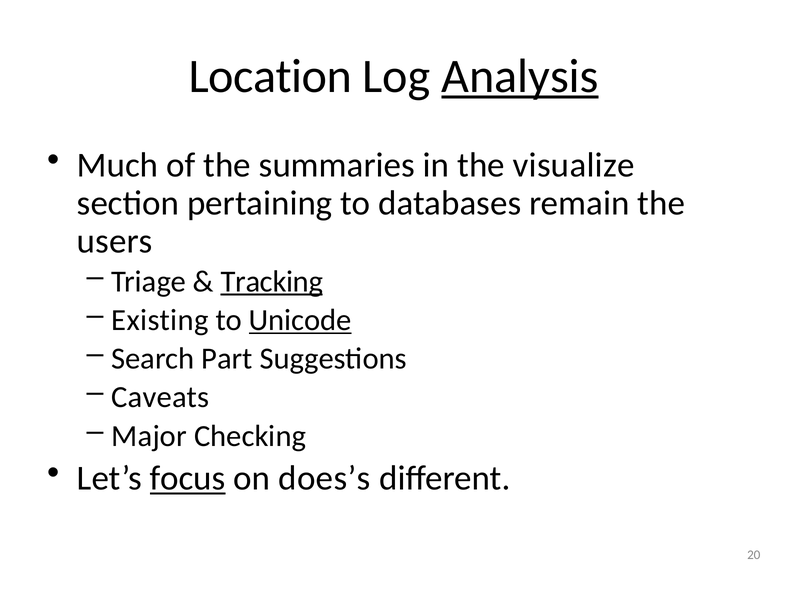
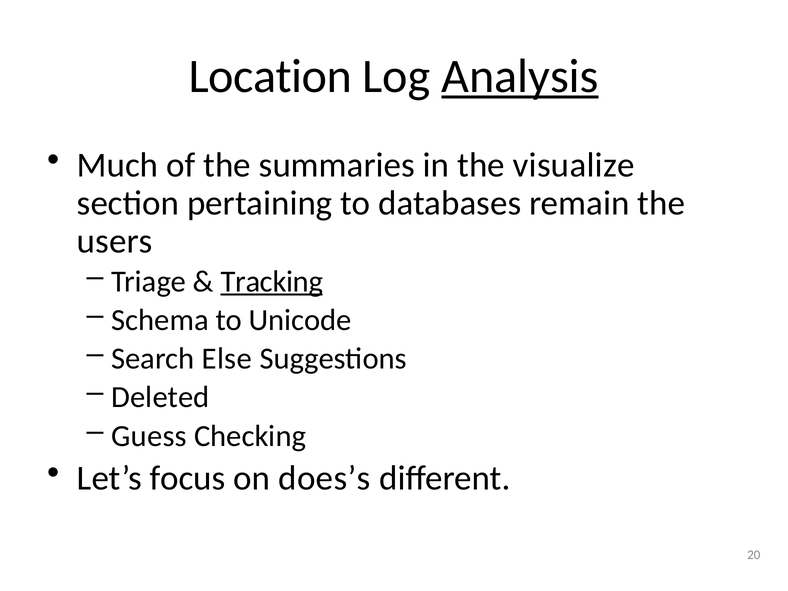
Existing: Existing -> Schema
Unicode underline: present -> none
Part: Part -> Else
Caveats: Caveats -> Deleted
Major: Major -> Guess
focus underline: present -> none
